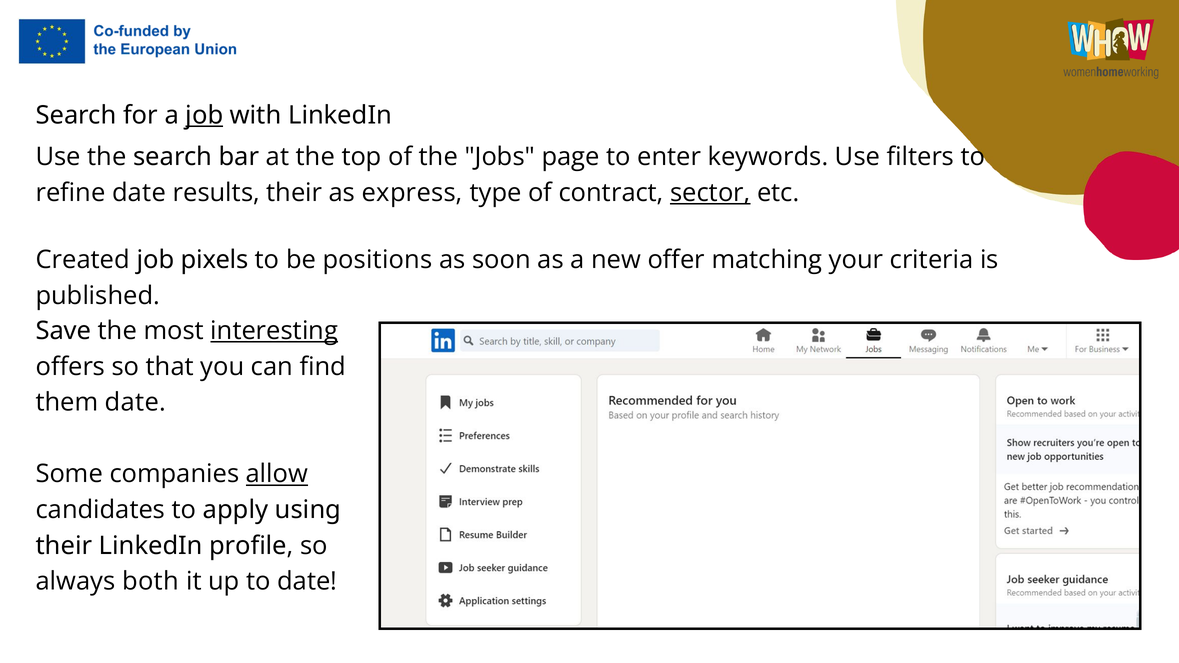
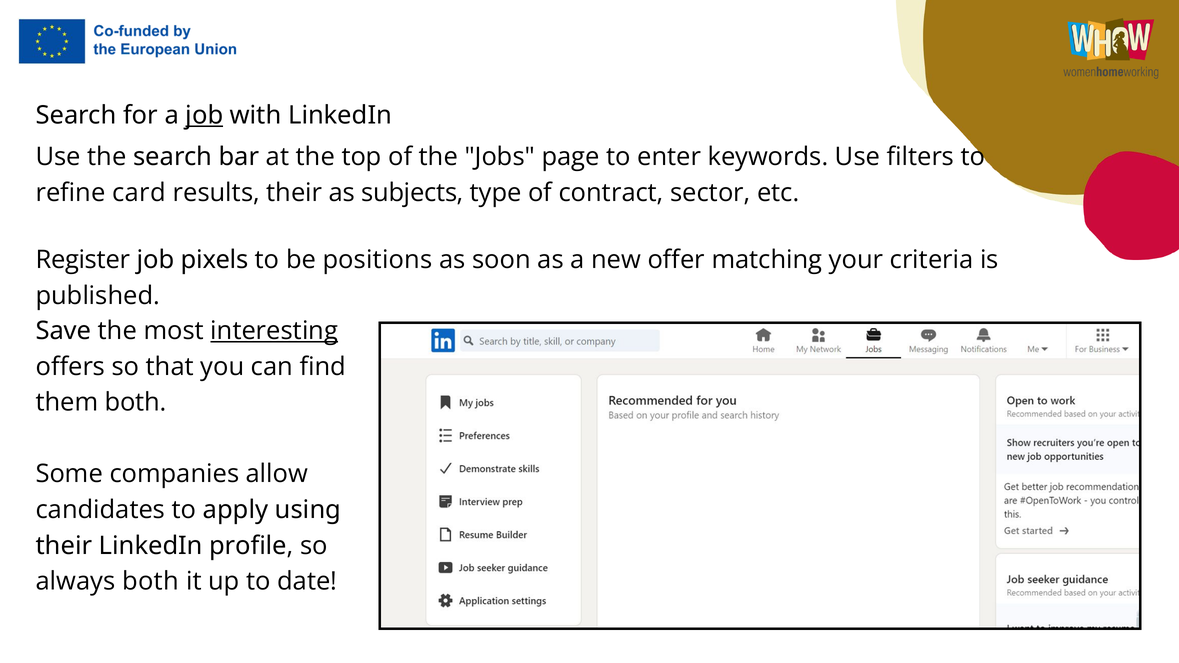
refine date: date -> card
express: express -> subjects
sector underline: present -> none
Created: Created -> Register
them date: date -> both
allow underline: present -> none
